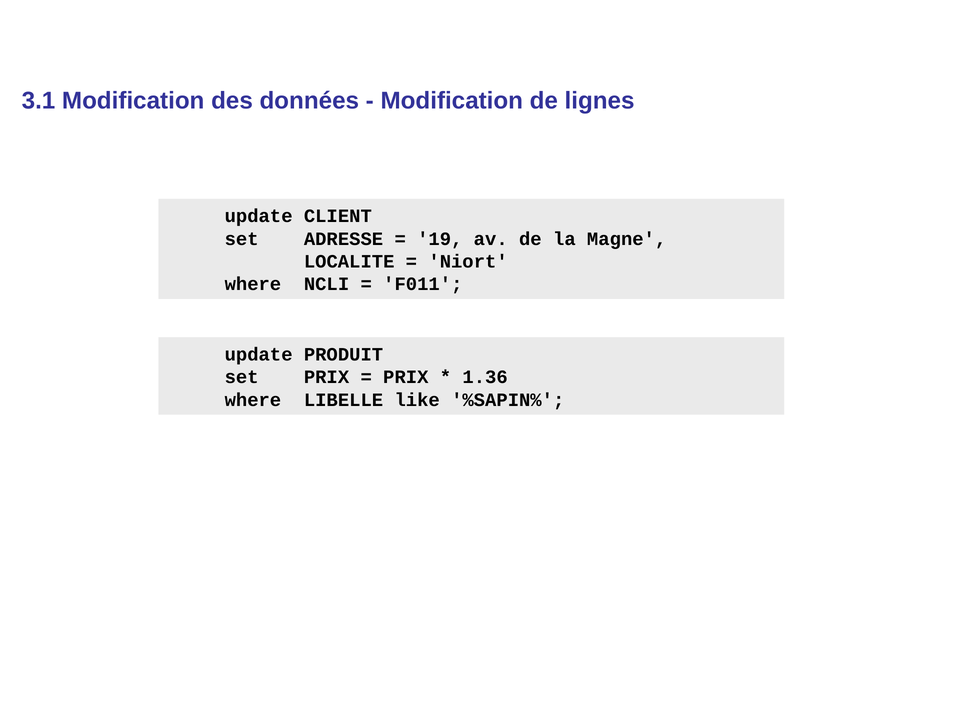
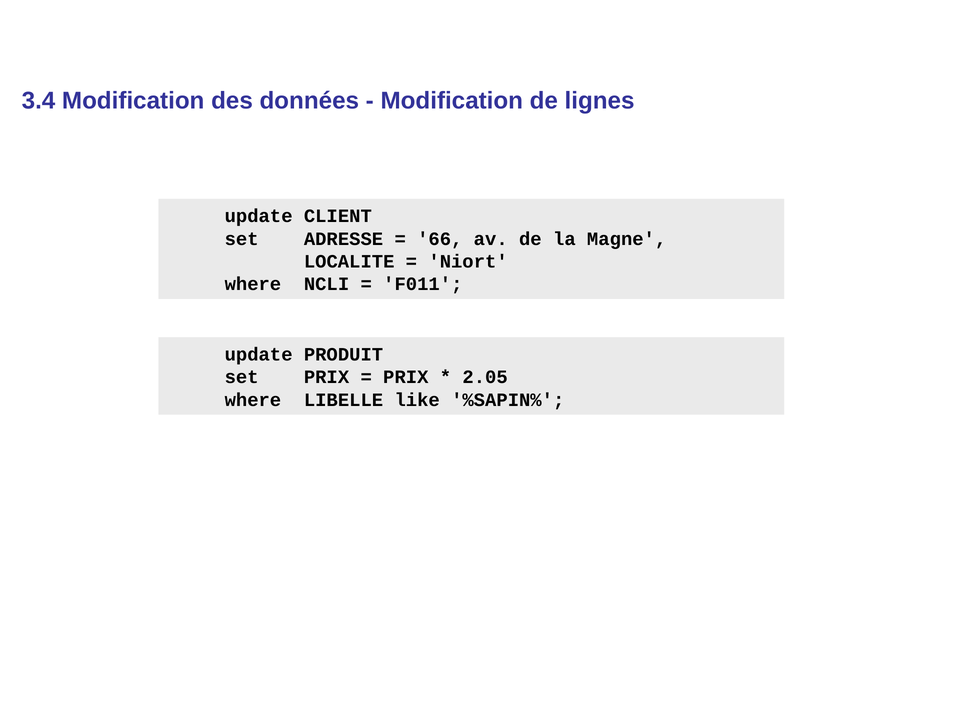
3.1: 3.1 -> 3.4
19: 19 -> 66
1.36: 1.36 -> 2.05
